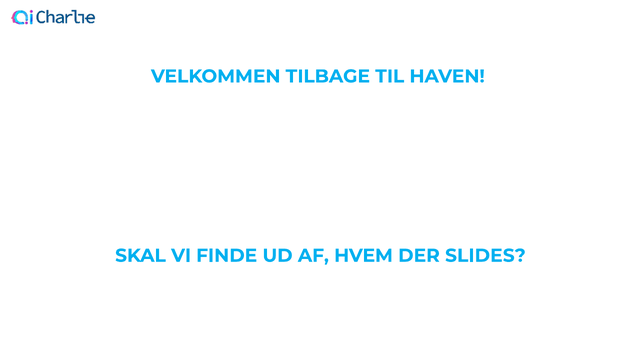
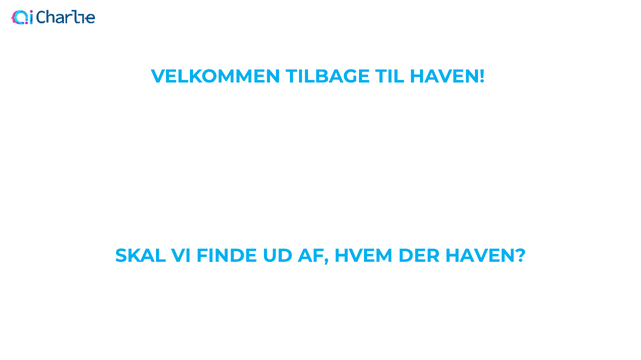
DER SLIDES: SLIDES -> HAVEN
